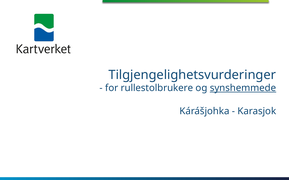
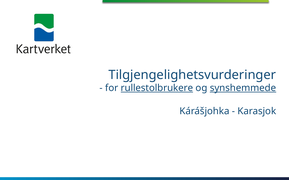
rullestolbrukere underline: none -> present
